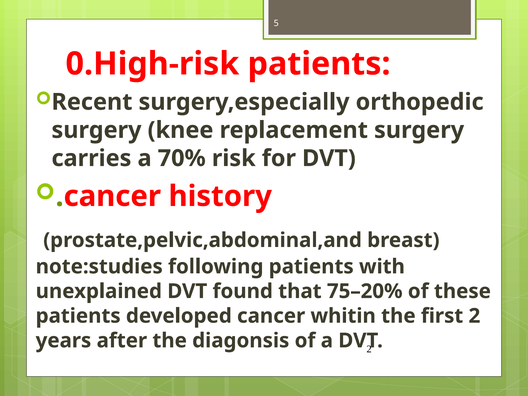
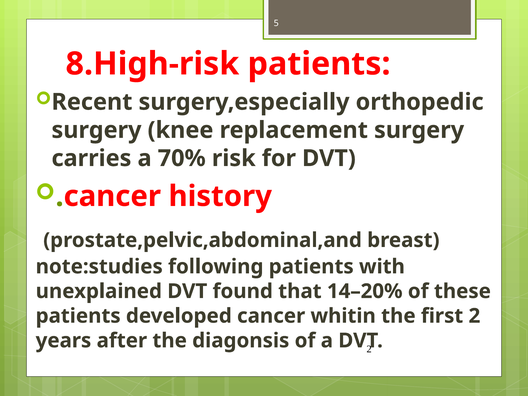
0.High-risk: 0.High-risk -> 8.High-risk
75–20%: 75–20% -> 14–20%
